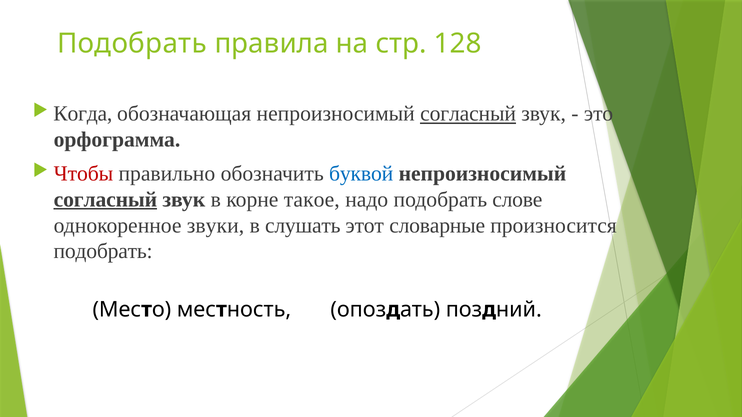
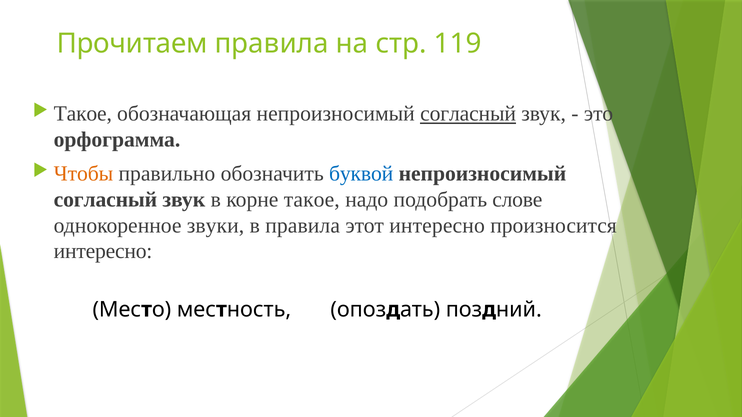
Подобрать at (132, 44): Подобрать -> Прочитаем
128: 128 -> 119
Когда at (83, 114): Когда -> Такое
Чтобы colour: red -> orange
согласный at (105, 200) underline: present -> none
в слушать: слушать -> правила
этот словарные: словарные -> интересно
подобрать at (103, 252): подобрать -> интересно
